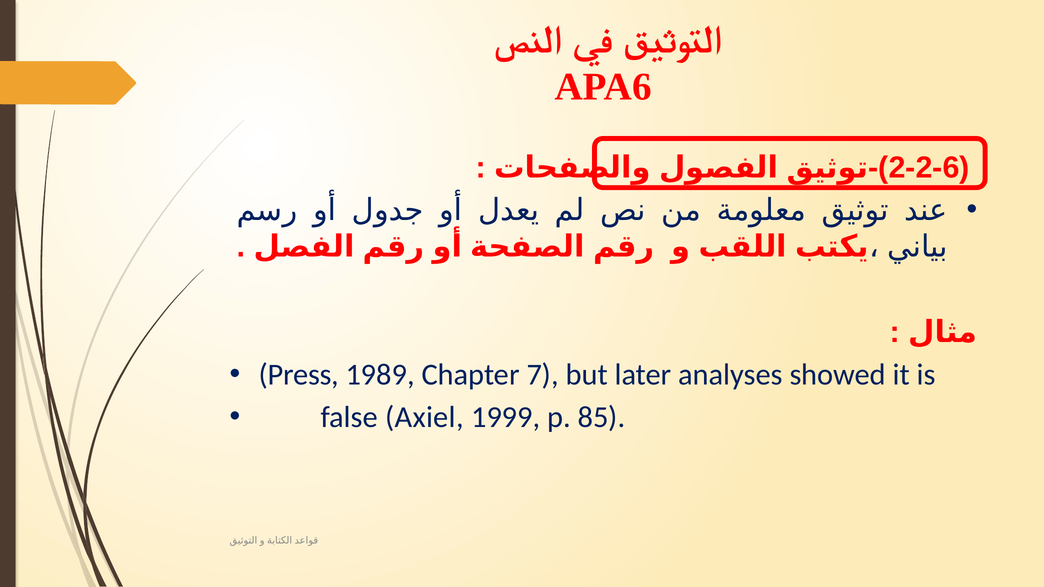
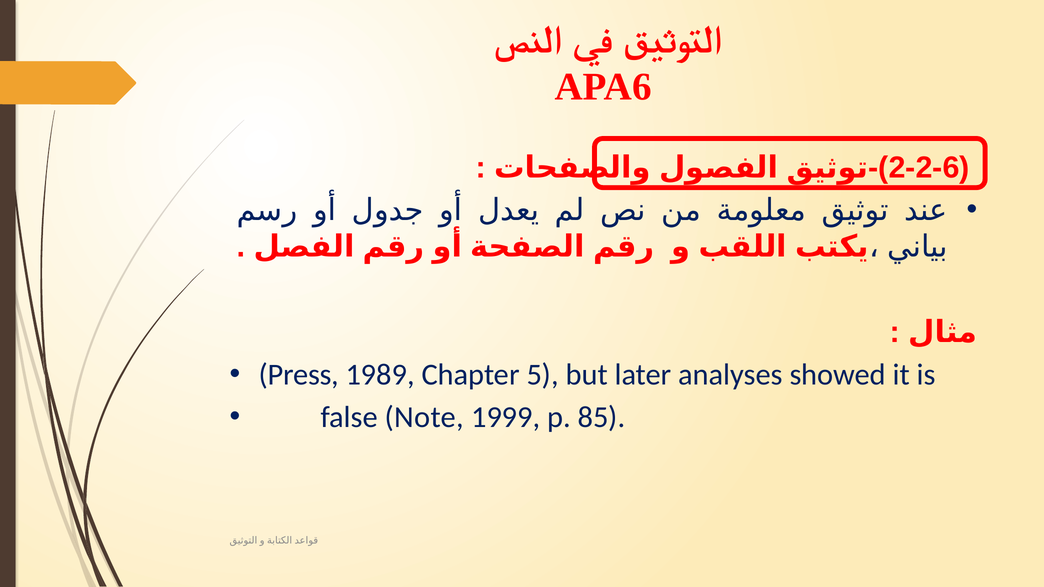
7: 7 -> 5
Axiel: Axiel -> Note
